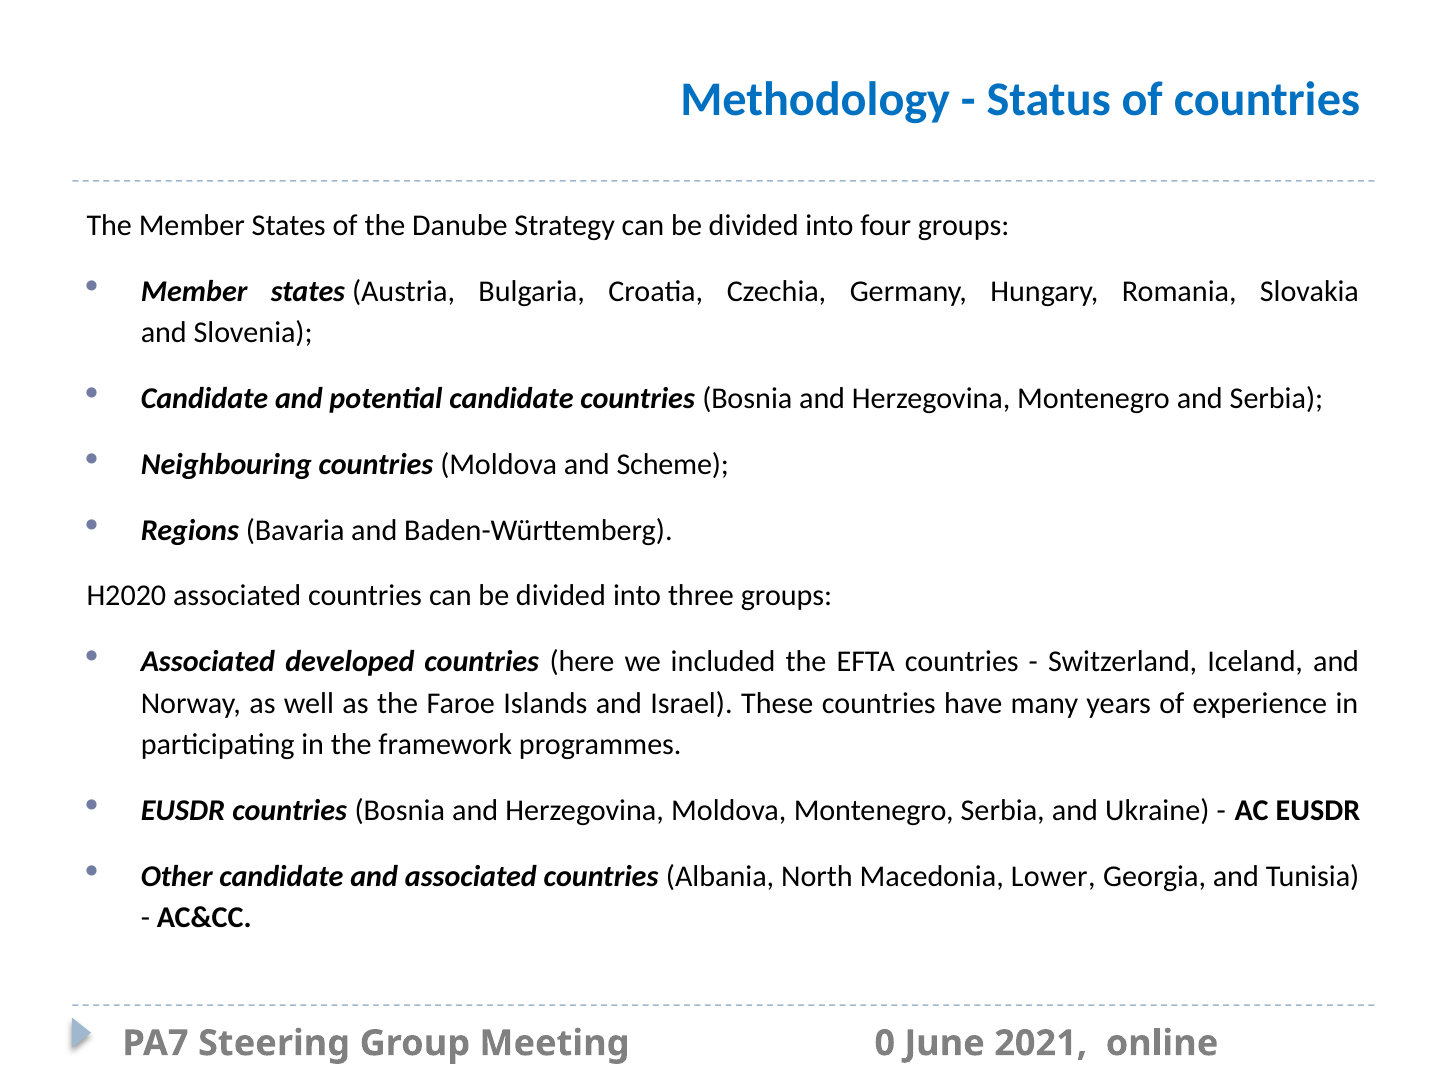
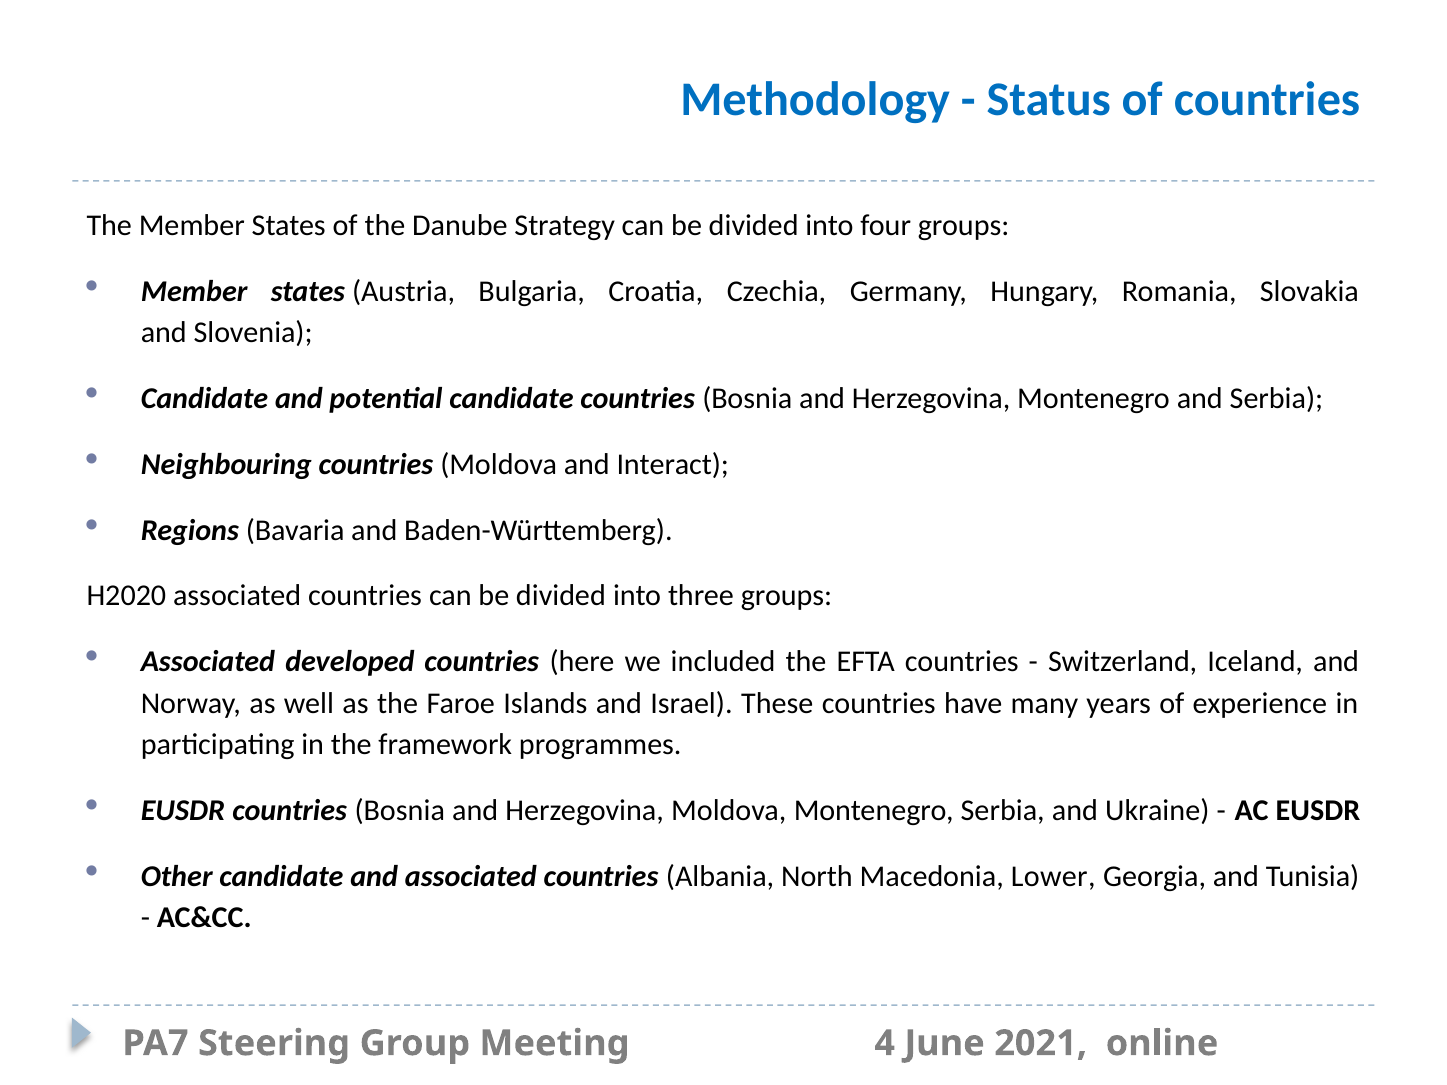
Scheme: Scheme -> Interact
0: 0 -> 4
